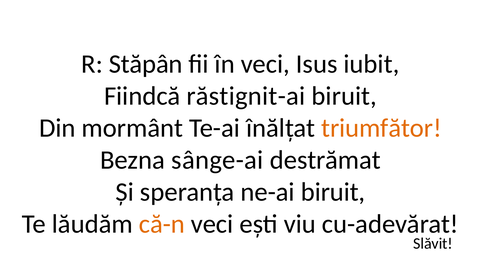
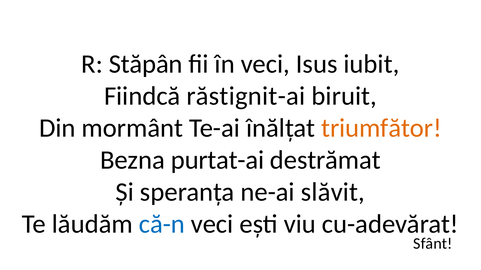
sânge-ai: sânge-ai -> purtat-ai
ne-ai biruit: biruit -> slăvit
că-n colour: orange -> blue
Slăvit: Slăvit -> Sfânt
